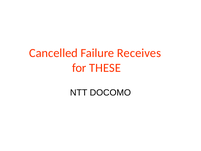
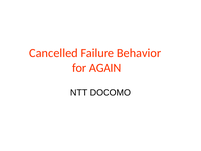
Receives: Receives -> Behavior
THESE: THESE -> AGAIN
